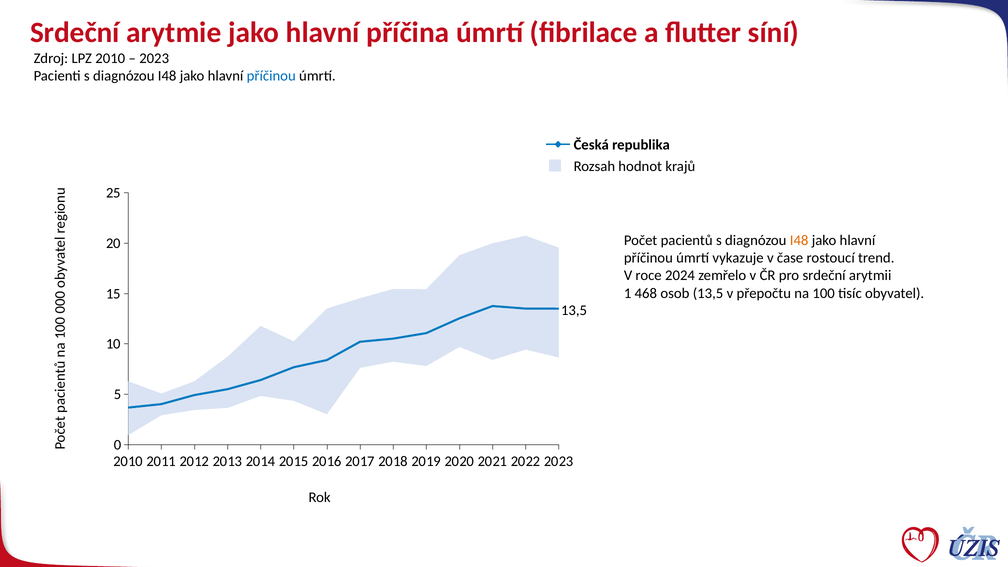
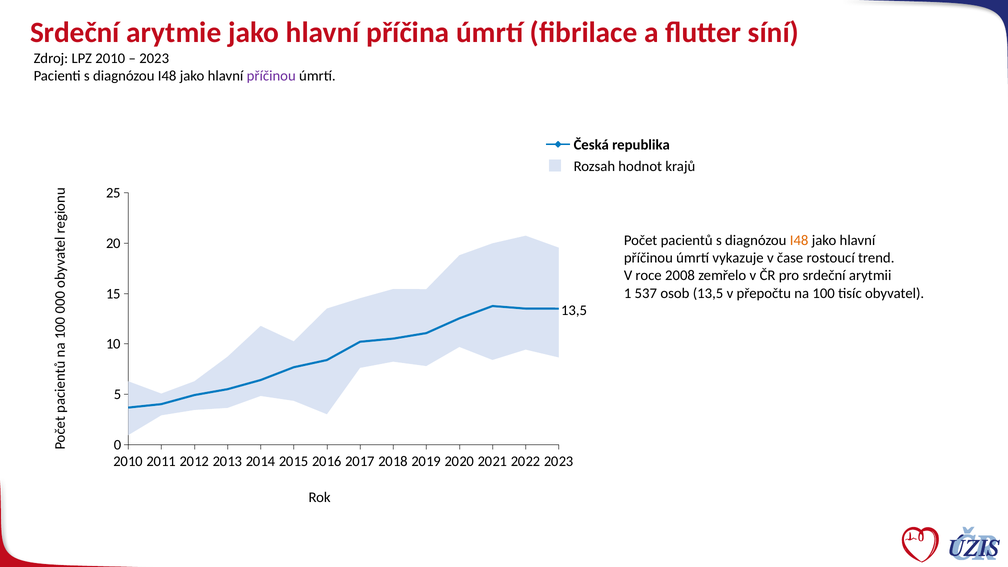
příčinou at (271, 76) colour: blue -> purple
2024: 2024 -> 2008
468: 468 -> 537
